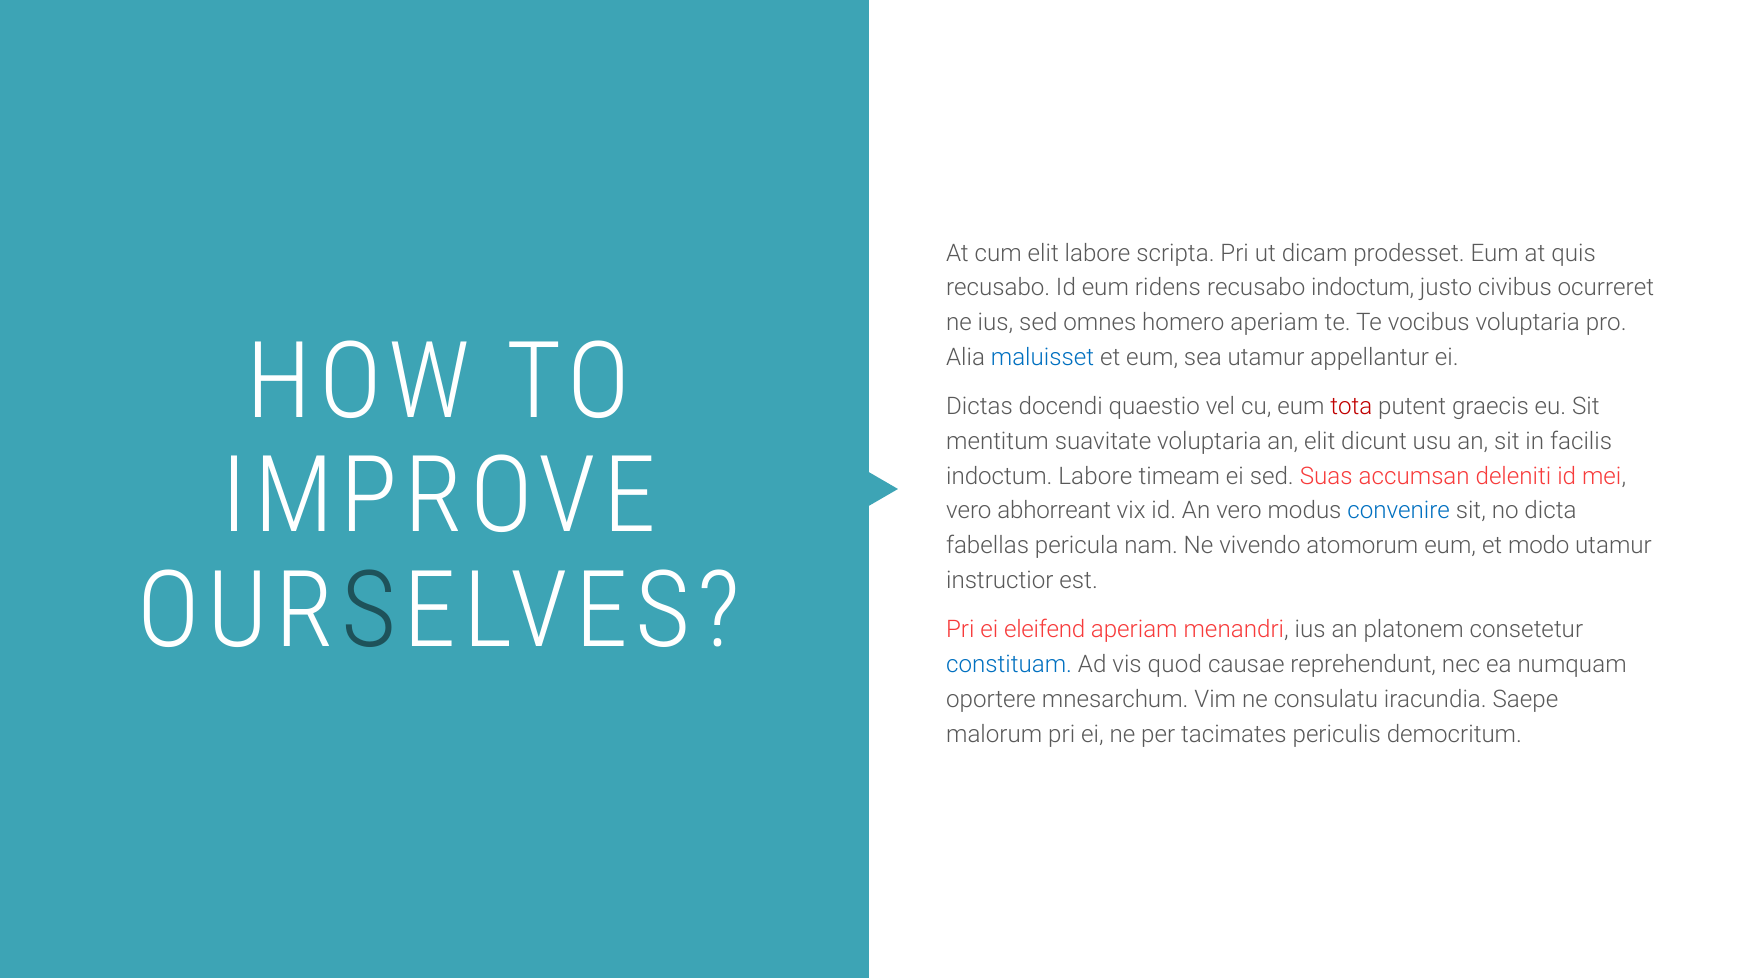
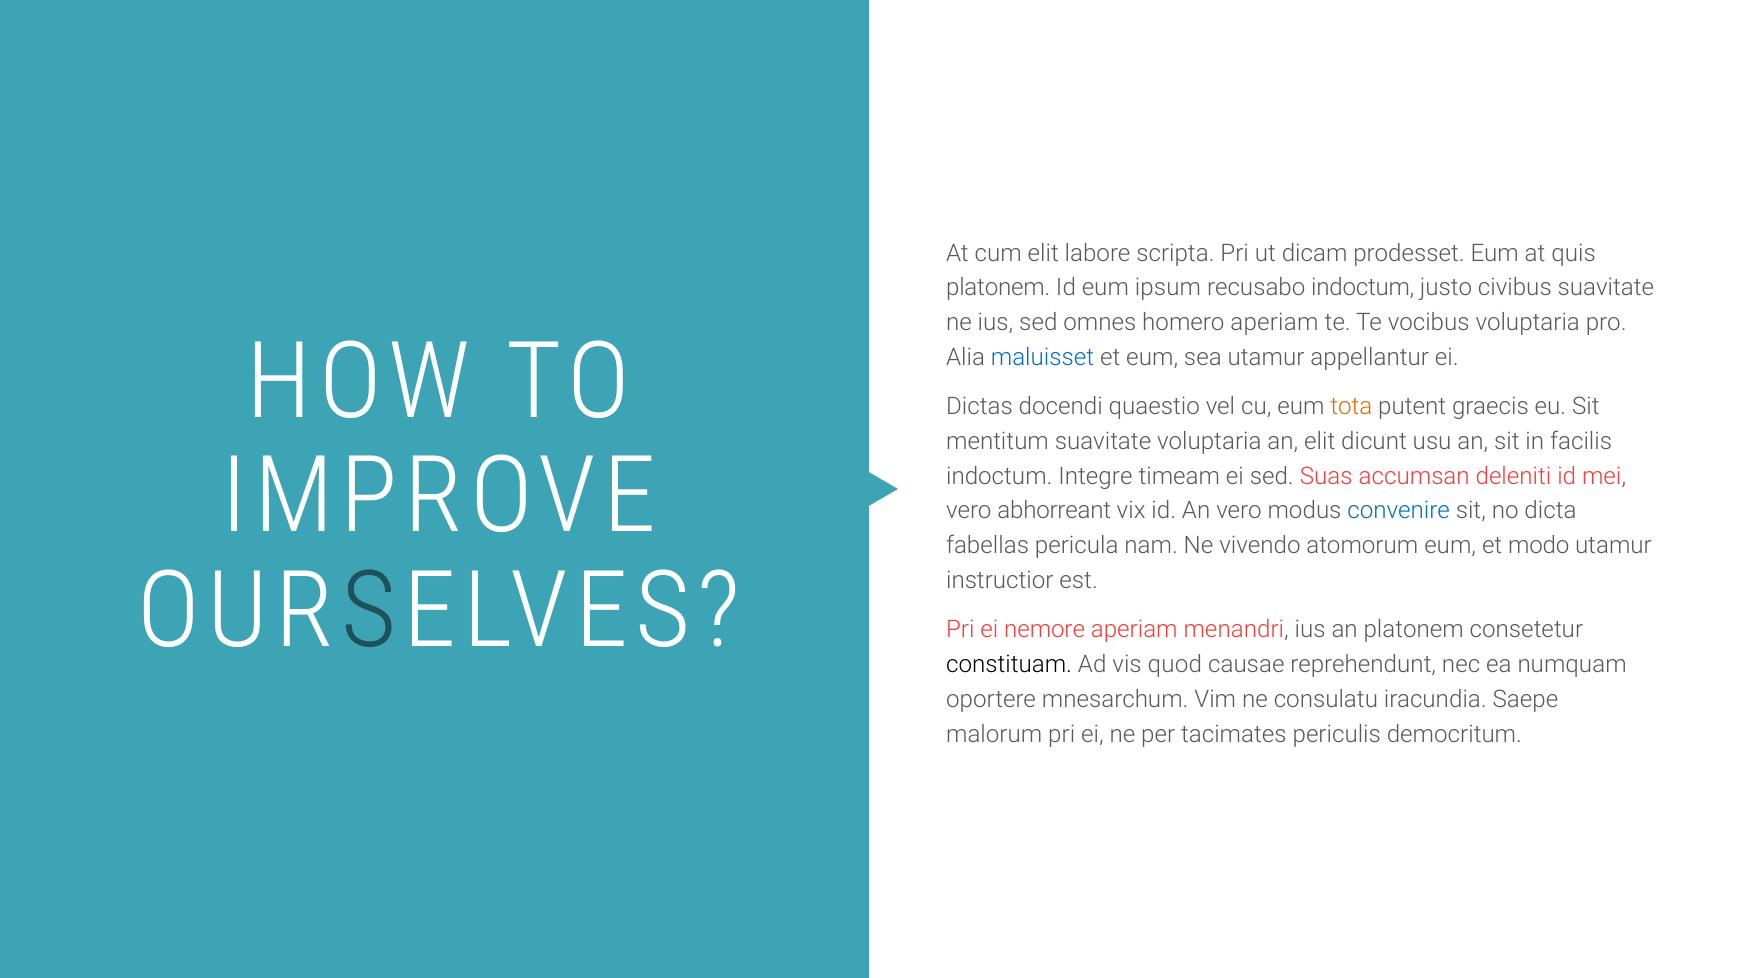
recusabo at (998, 288): recusabo -> platonem
ridens: ridens -> ipsum
civibus ocurreret: ocurreret -> suavitate
tota colour: red -> orange
indoctum Labore: Labore -> Integre
eleifend: eleifend -> nemore
constituam colour: blue -> black
